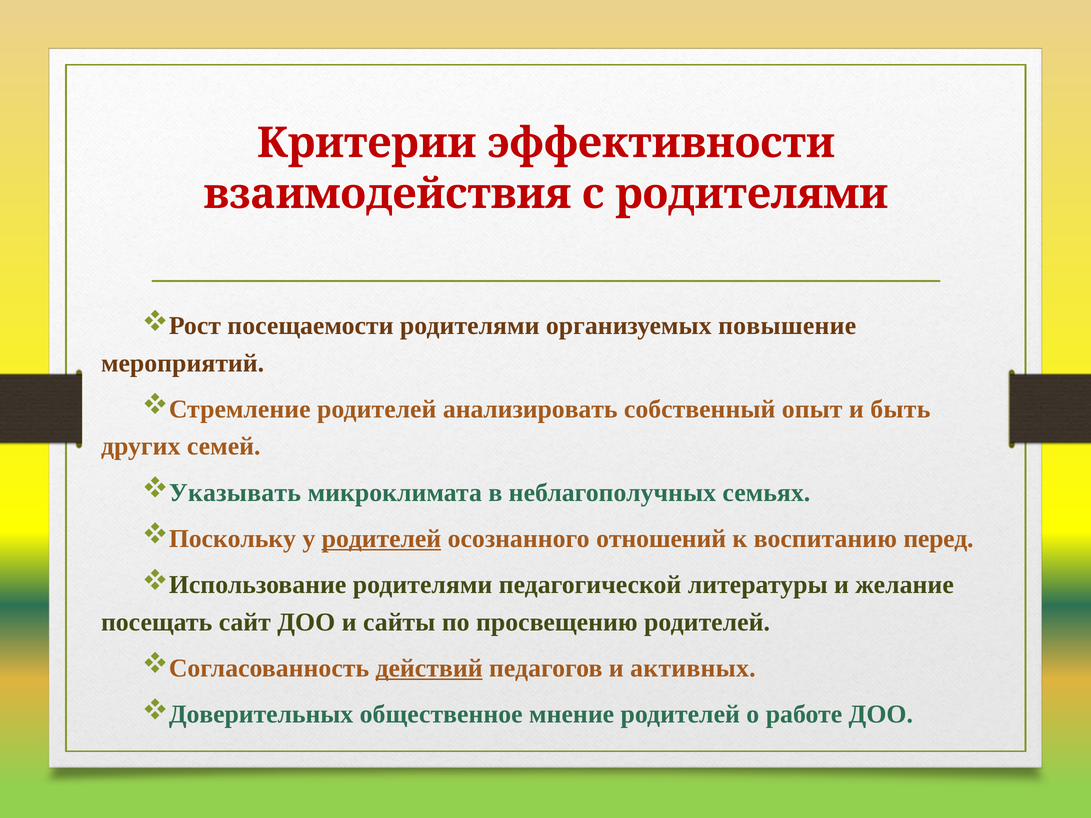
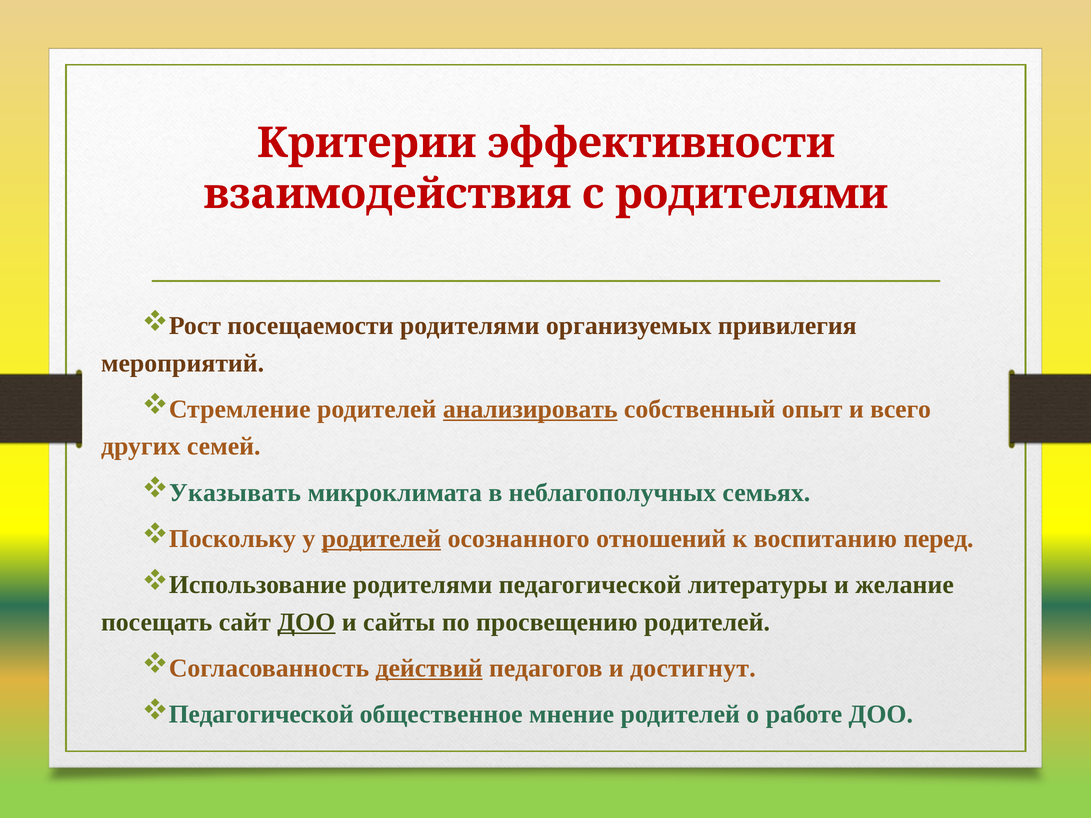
повышение: повышение -> привилегия
анализировать underline: none -> present
быть: быть -> всего
ДОО at (306, 622) underline: none -> present
активных: активных -> достигнут
Доверительных at (261, 715): Доверительных -> Педагогической
